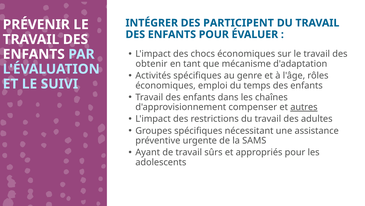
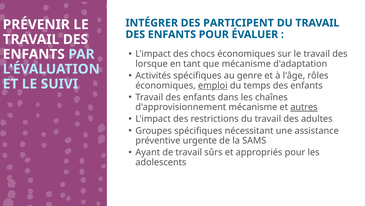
obtenir: obtenir -> lorsque
emploi underline: none -> present
d'approvisionnement compenser: compenser -> mécanisme
